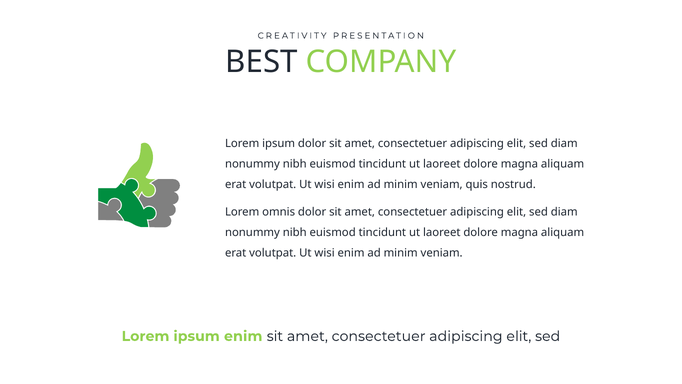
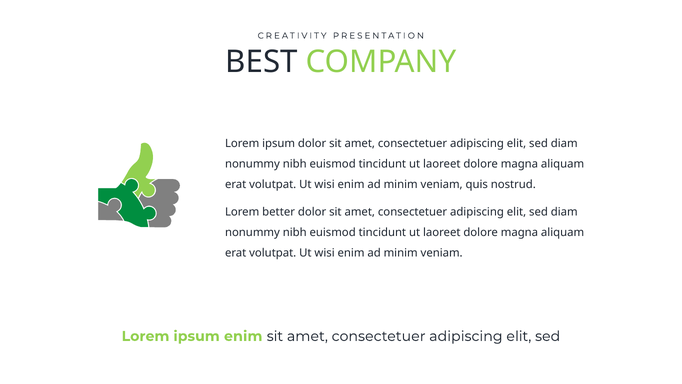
omnis: omnis -> better
